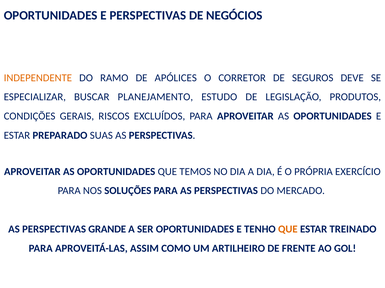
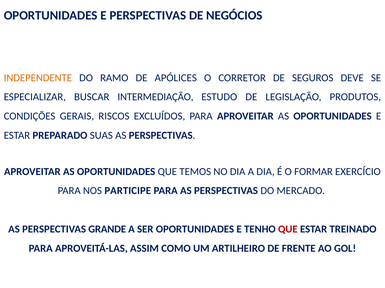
PLANEJAMENTO: PLANEJAMENTO -> INTERMEDIAÇÃO
PRÓPRIA: PRÓPRIA -> FORMAR
SOLUÇÕES: SOLUÇÕES -> PARTICIPE
QUE at (288, 230) colour: orange -> red
